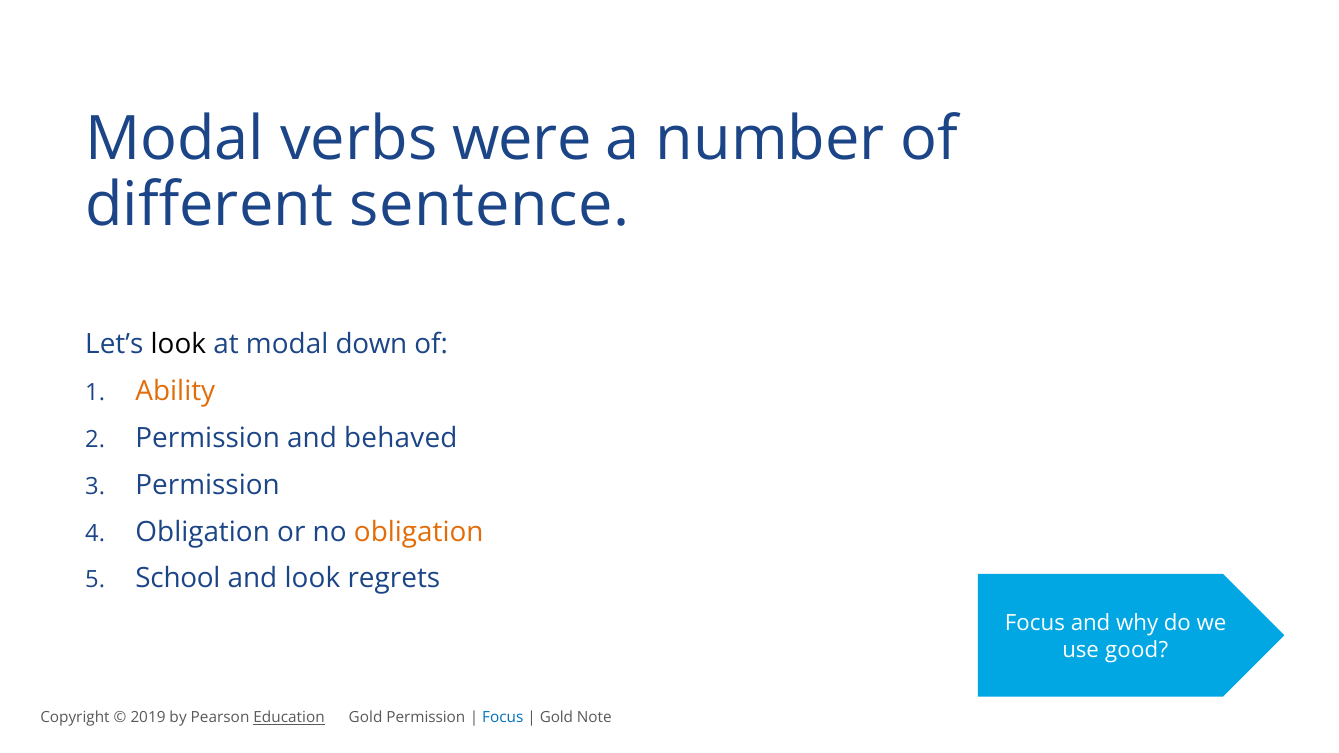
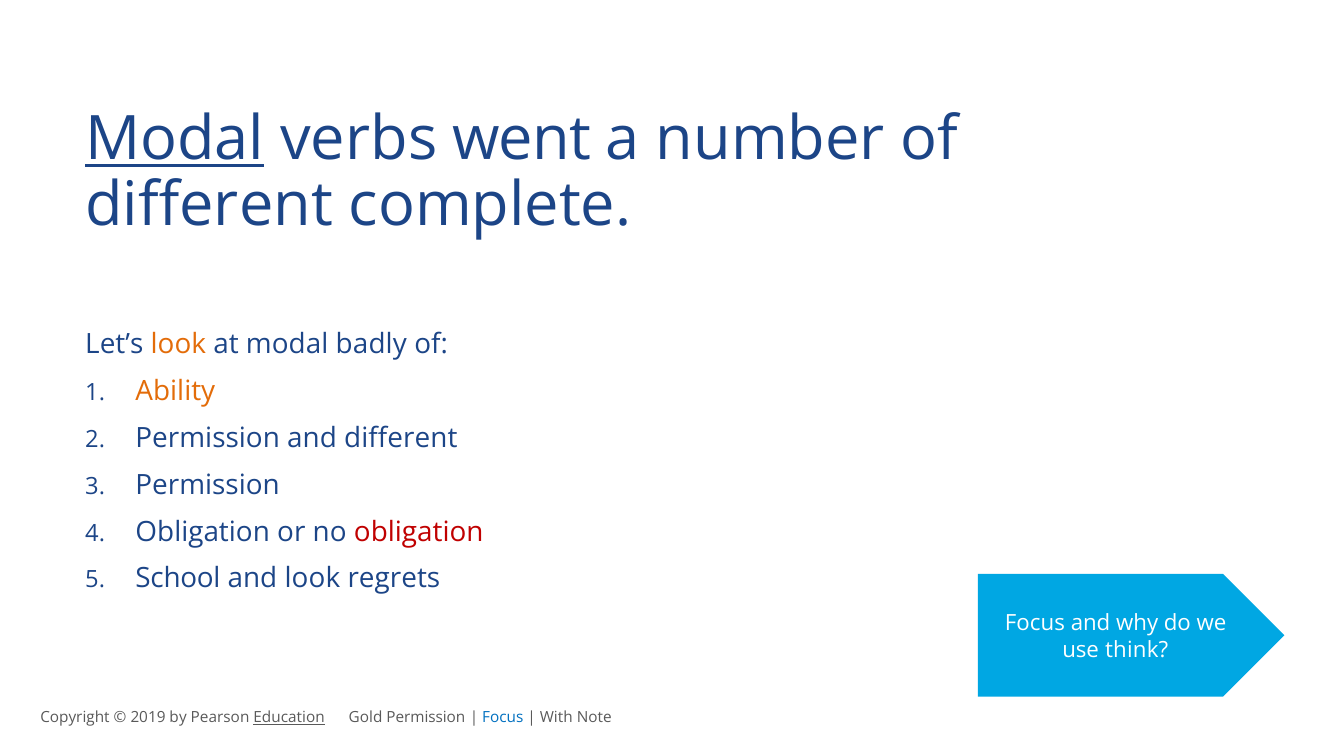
Modal at (175, 139) underline: none -> present
were: were -> went
sentence: sentence -> complete
look at (178, 345) colour: black -> orange
down: down -> badly
and behaved: behaved -> different
obligation at (419, 532) colour: orange -> red
good: good -> think
Gold at (556, 718): Gold -> With
